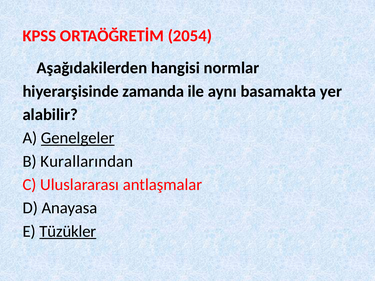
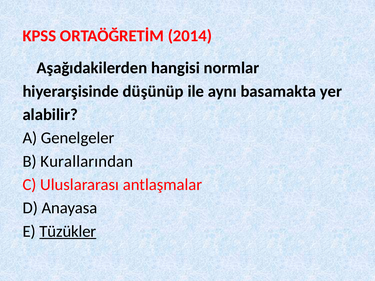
2054: 2054 -> 2014
zamanda: zamanda -> düşünüp
Genelgeler underline: present -> none
